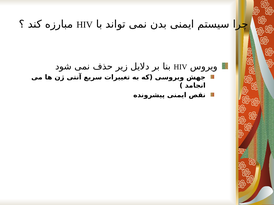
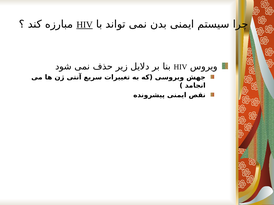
HIV at (85, 25) underline: none -> present
